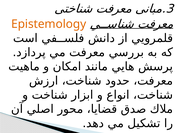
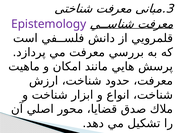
Epistemology colour: orange -> purple
